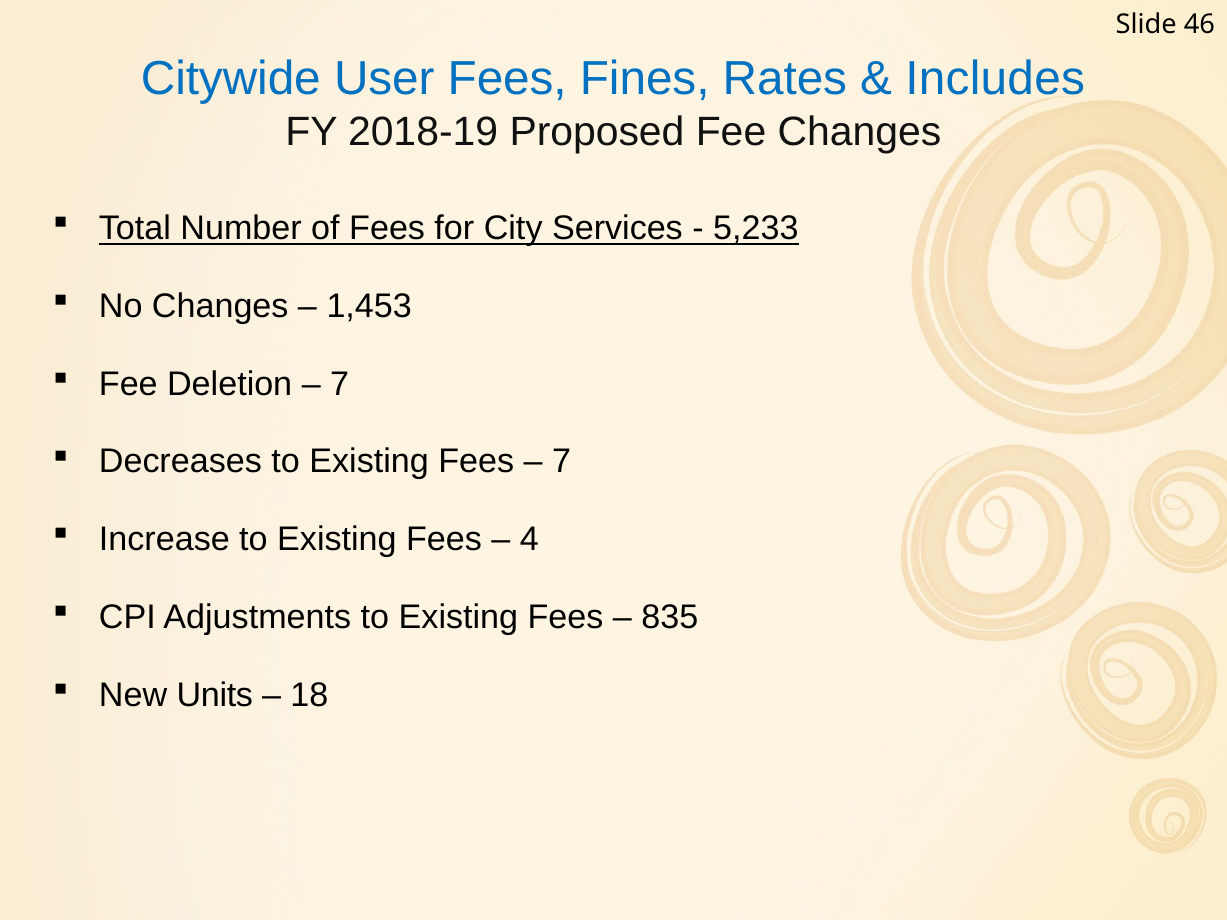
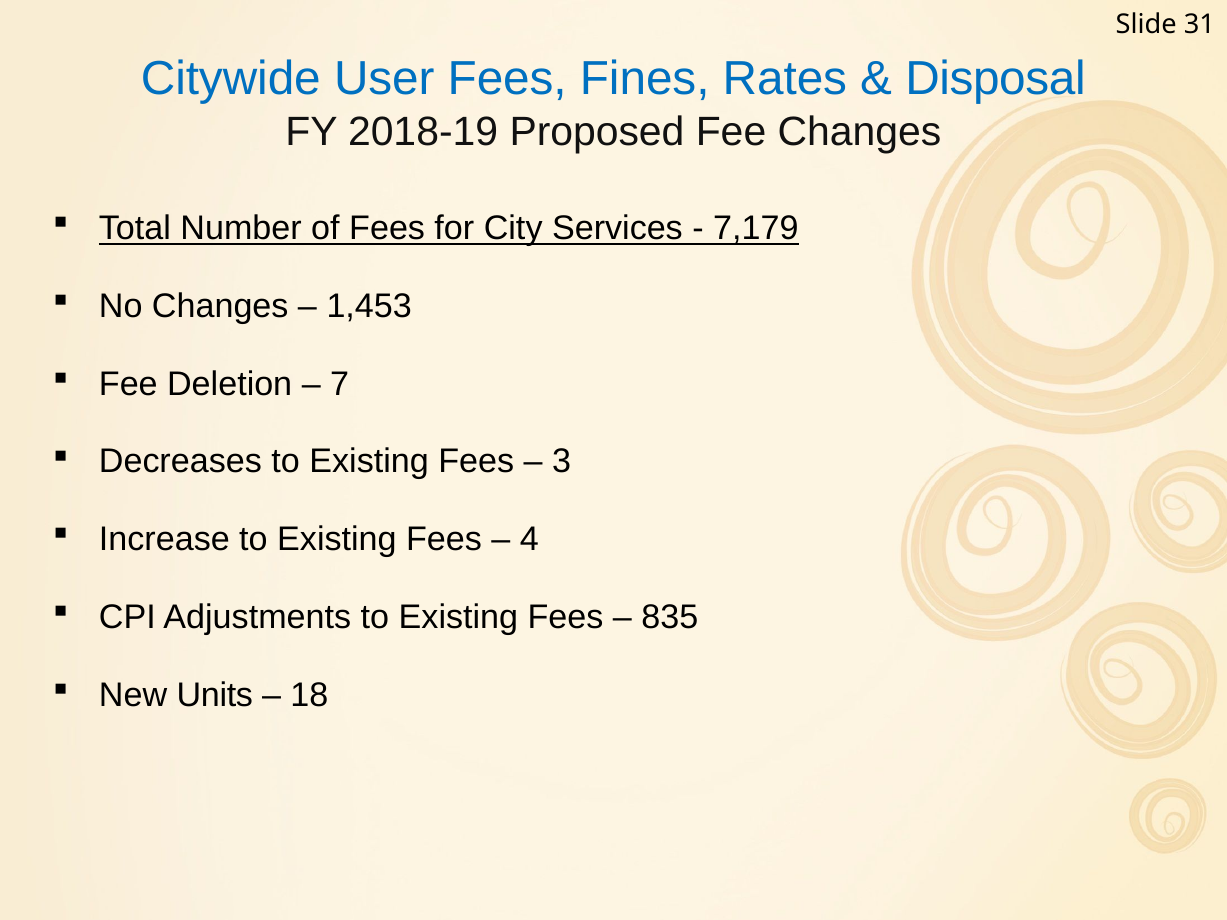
46: 46 -> 31
Includes: Includes -> Disposal
5,233: 5,233 -> 7,179
7 at (562, 462): 7 -> 3
